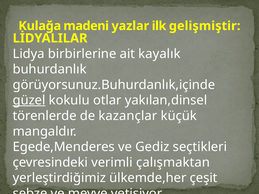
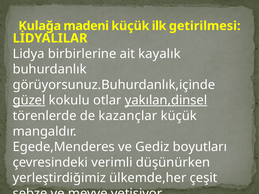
madeni yazlar: yazlar -> küçük
gelişmiştir: gelişmiştir -> getirilmesi
yakılan,dinsel underline: none -> present
seçtikleri: seçtikleri -> boyutları
çalışmaktan: çalışmaktan -> düşünürken
